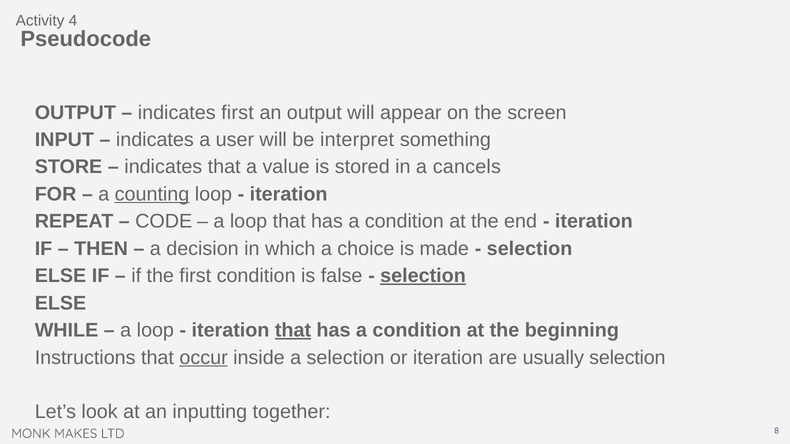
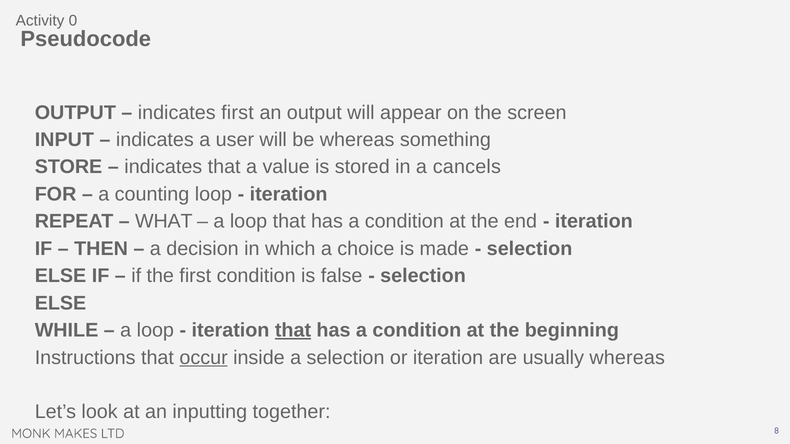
4: 4 -> 0
be interpret: interpret -> whereas
counting underline: present -> none
CODE: CODE -> WHAT
selection at (423, 276) underline: present -> none
usually selection: selection -> whereas
